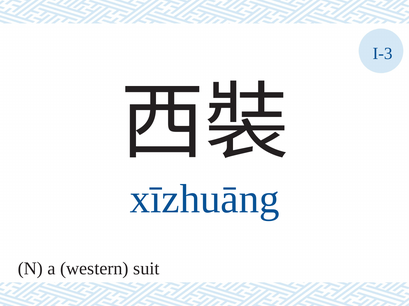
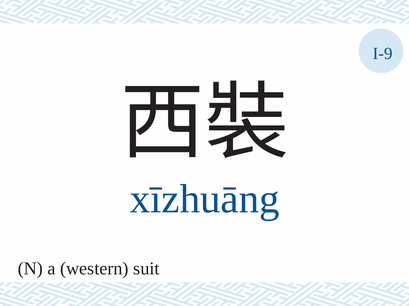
I-3: I-3 -> I-9
